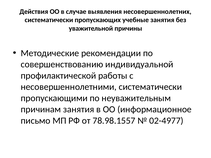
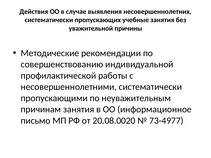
78.98.1557: 78.98.1557 -> 20.08.0020
02-4977: 02-4977 -> 73-4977
